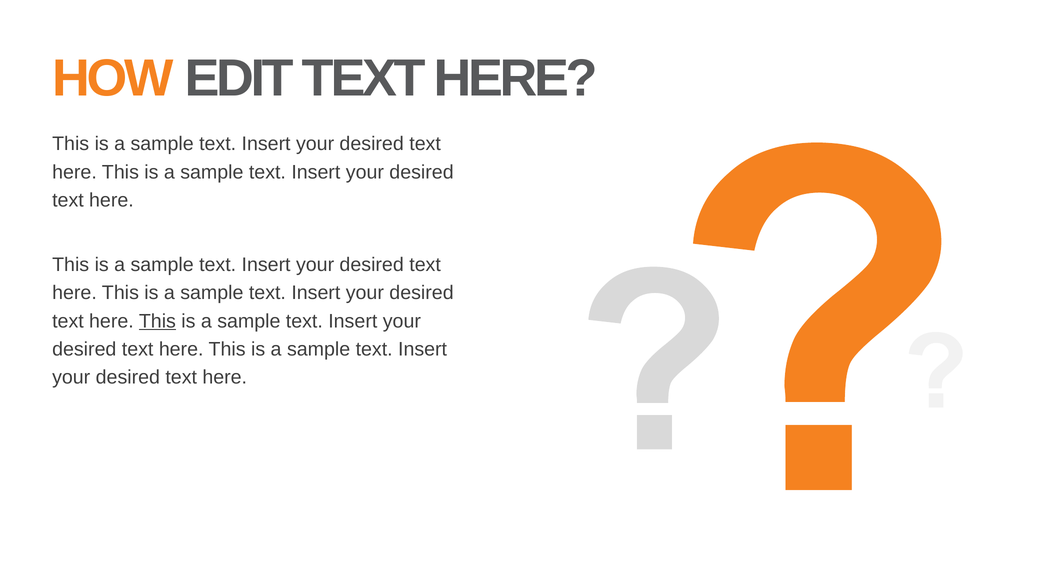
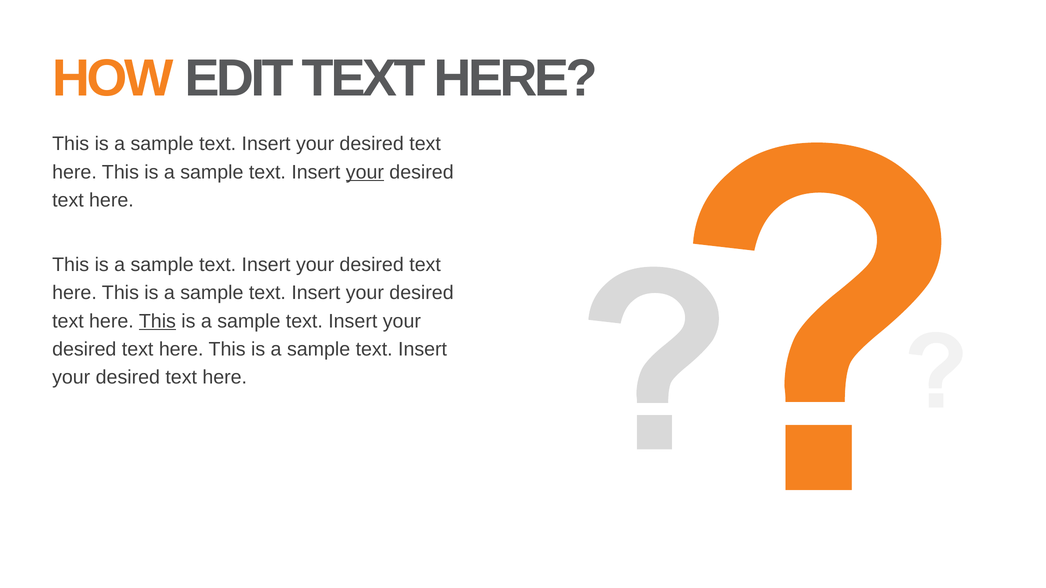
your at (365, 172) underline: none -> present
